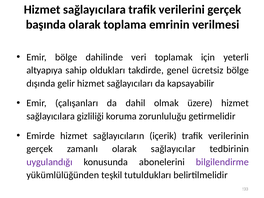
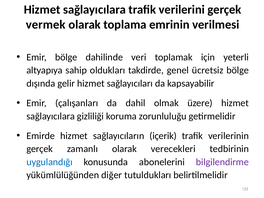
başında: başında -> vermek
sağlayıcılar: sağlayıcılar -> verecekleri
uygulandığı colour: purple -> blue
teşkil: teşkil -> diğer
